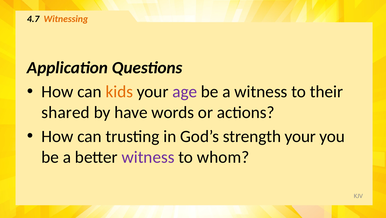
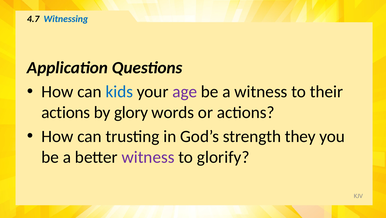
Witnessing colour: orange -> blue
kids colour: orange -> blue
shared at (66, 112): shared -> actions
have: have -> glory
strength your: your -> they
whom: whom -> glorify
